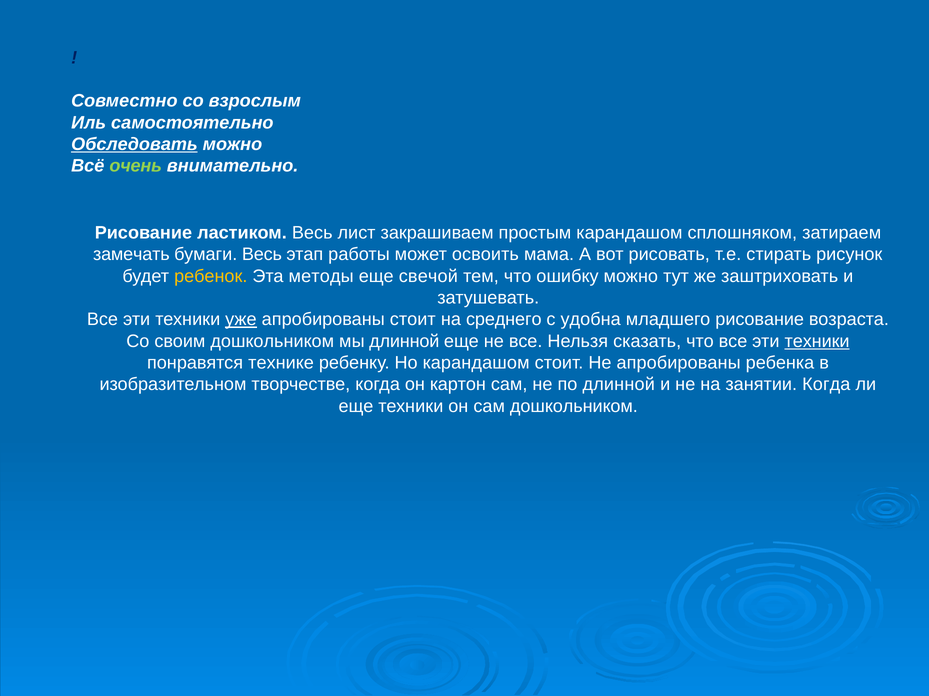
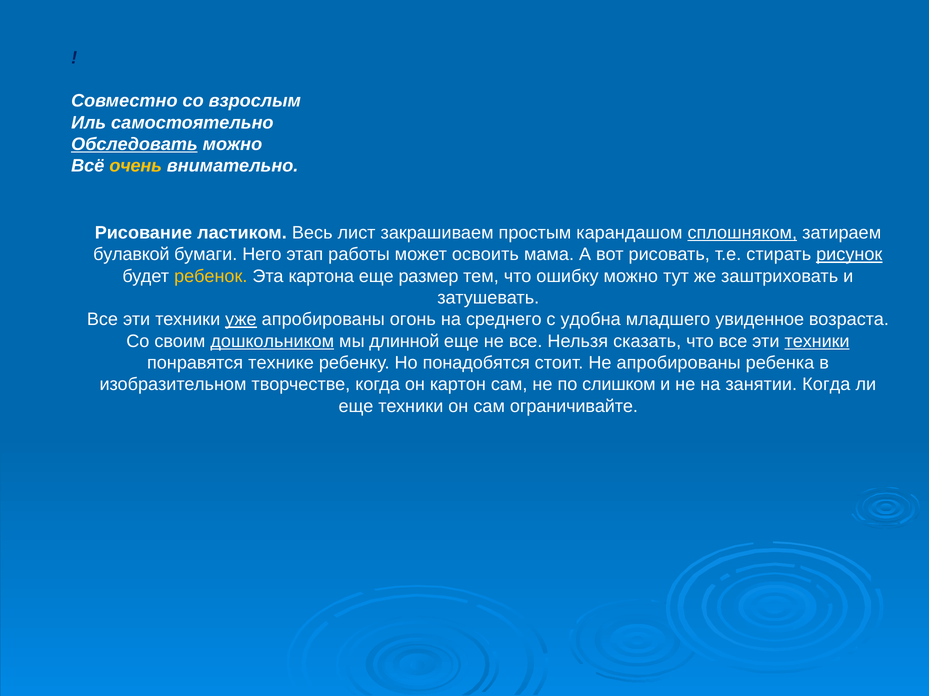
очень colour: light green -> yellow
сплошняком underline: none -> present
замечать: замечать -> булавкой
бумаги Весь: Весь -> Него
рисунок underline: none -> present
методы: методы -> картона
свечой: свечой -> размер
апробированы стоит: стоит -> огонь
младшего рисование: рисование -> увиденное
дошкольником at (272, 342) underline: none -> present
Но карандашом: карандашом -> понадобятся
по длинной: длинной -> слишком
сам дошкольником: дошкольником -> ограничивайте
